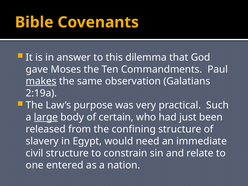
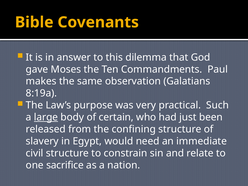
makes underline: present -> none
2:19a: 2:19a -> 8:19a
entered: entered -> sacrifice
